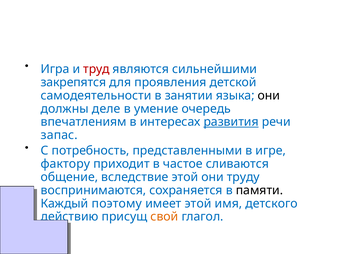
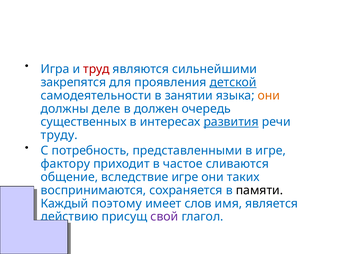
детской underline: none -> present
они at (269, 96) colour: black -> orange
умение: умение -> должен
впечатлениям: впечатлениям -> существенных
запас: запас -> труду
вследствие этой: этой -> игре
труду: труду -> таких
имеет этой: этой -> слов
детского: детского -> является
свой colour: orange -> purple
